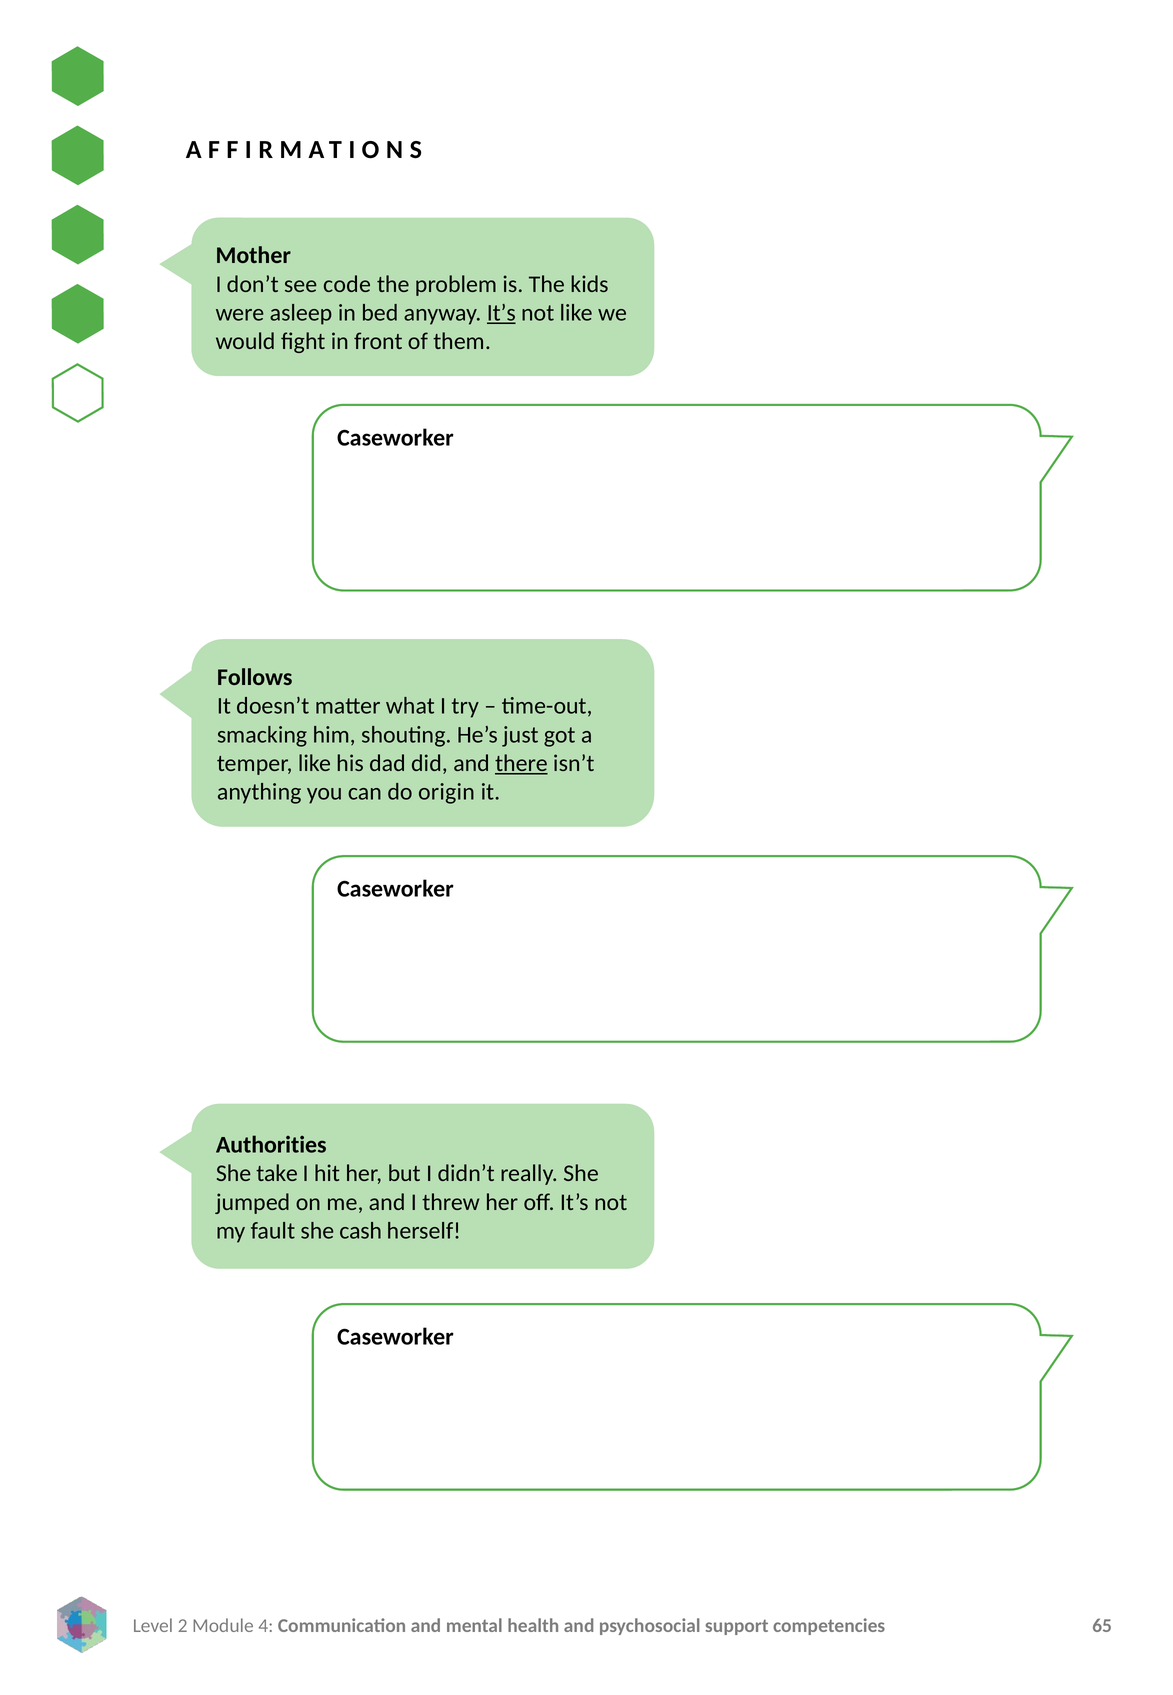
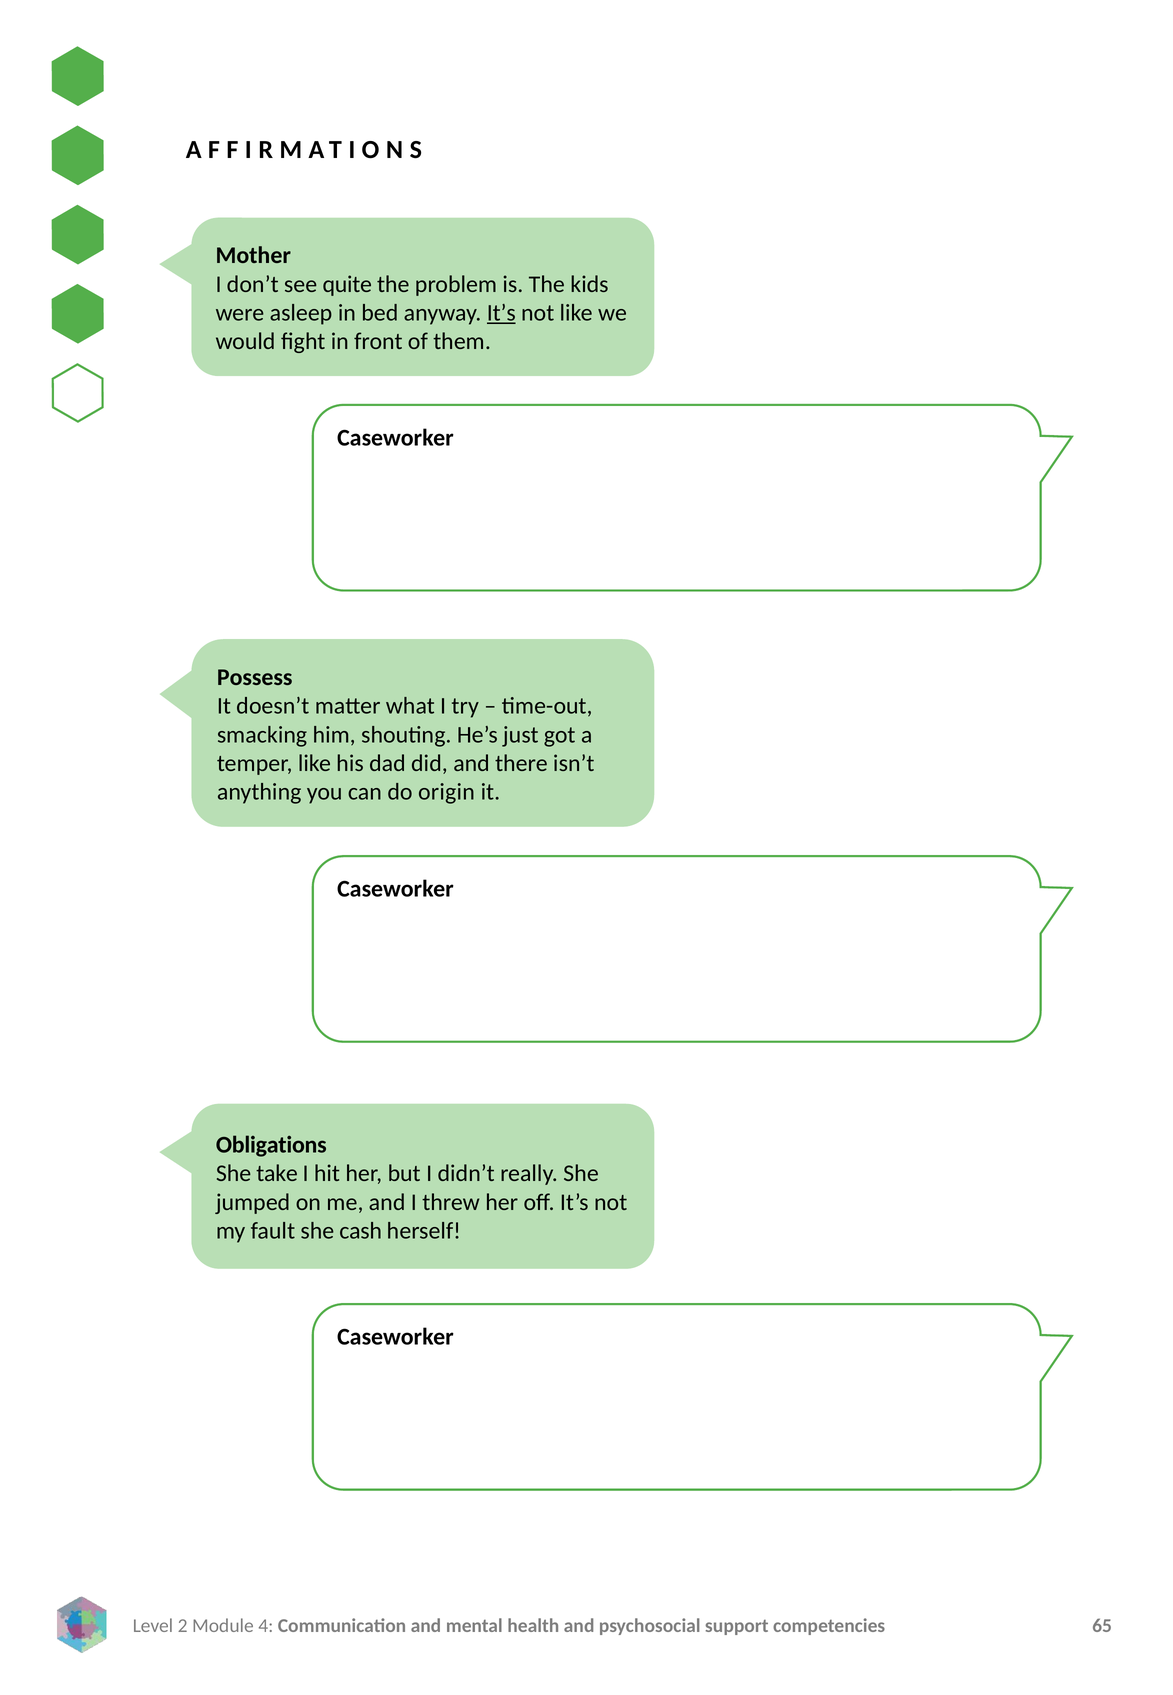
code: code -> quite
Follows: Follows -> Possess
there underline: present -> none
Authorities: Authorities -> Obligations
